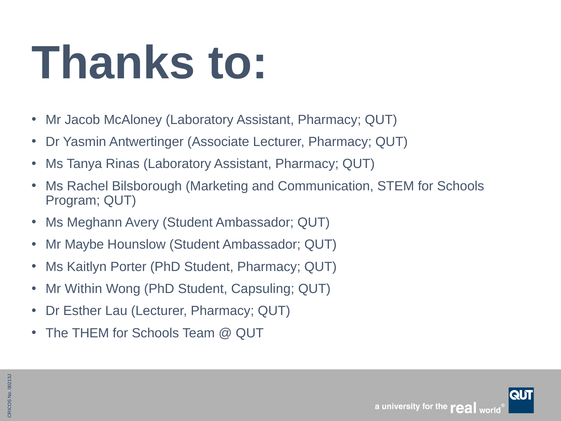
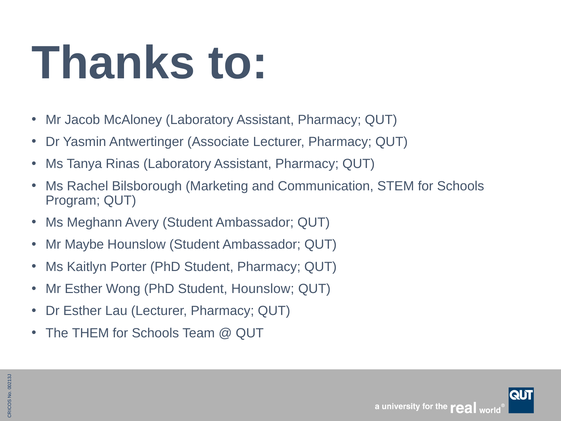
Mr Within: Within -> Esther
Student Capsuling: Capsuling -> Hounslow
